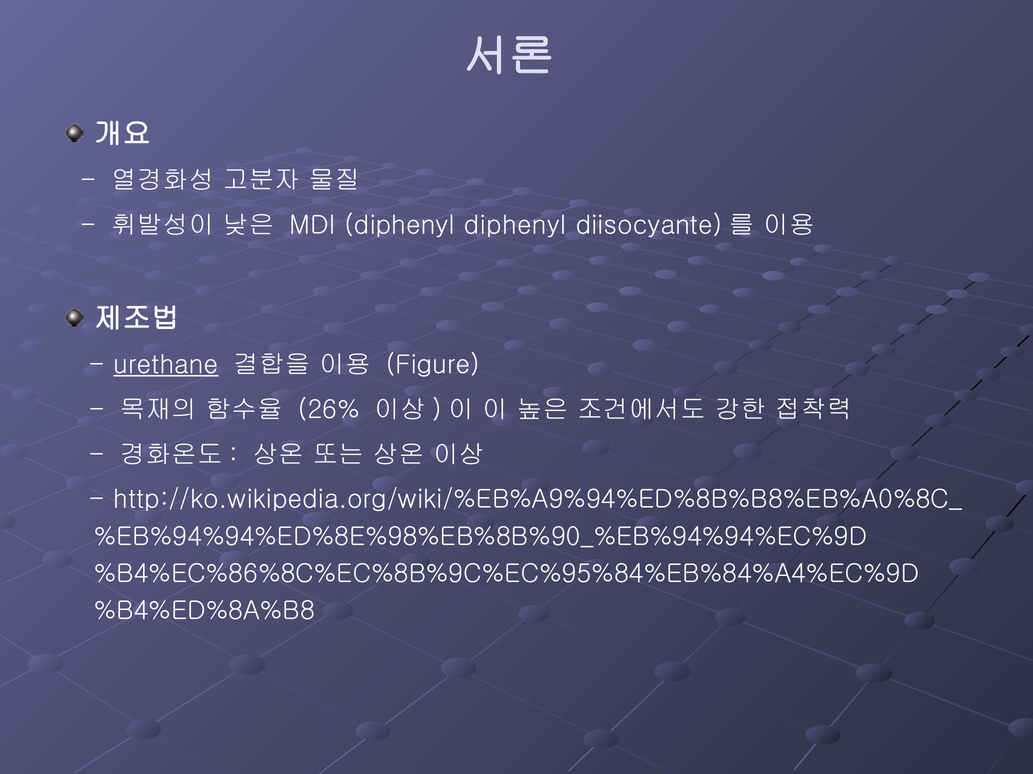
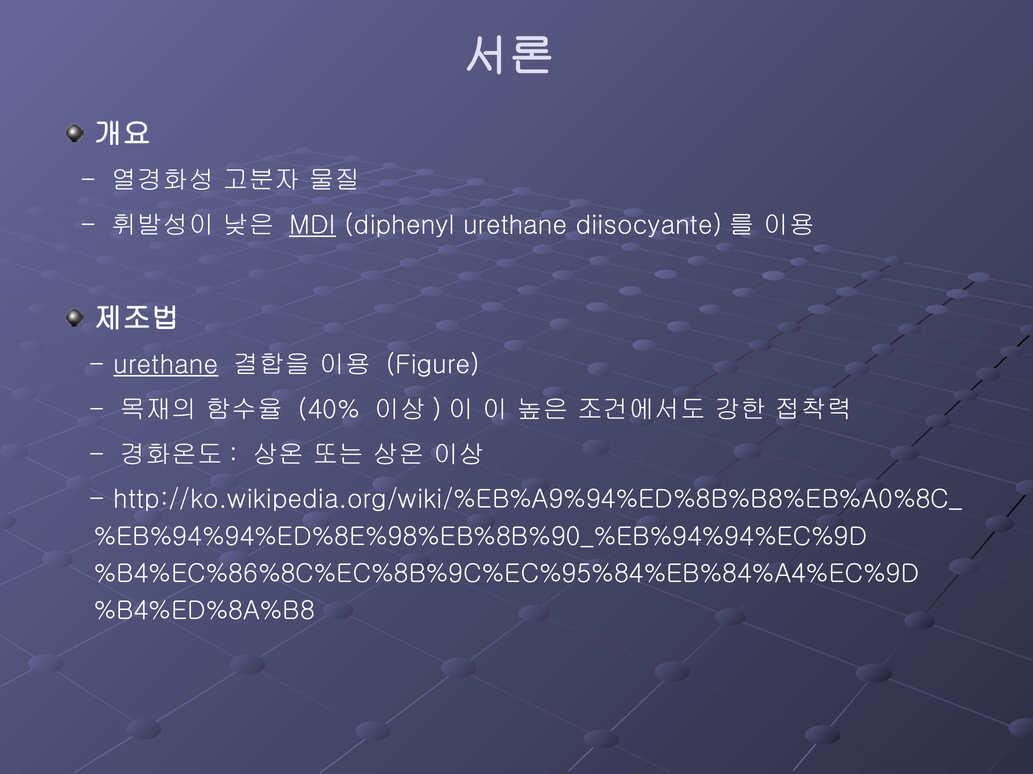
MDI underline: none -> present
diphenyl diphenyl: diphenyl -> urethane
26%: 26% -> 40%
